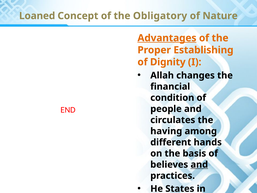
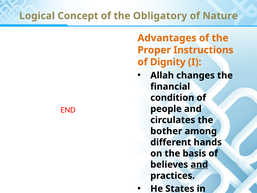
Loaned: Loaned -> Logical
Advantages underline: present -> none
Establishing: Establishing -> Instructions
having: having -> bother
